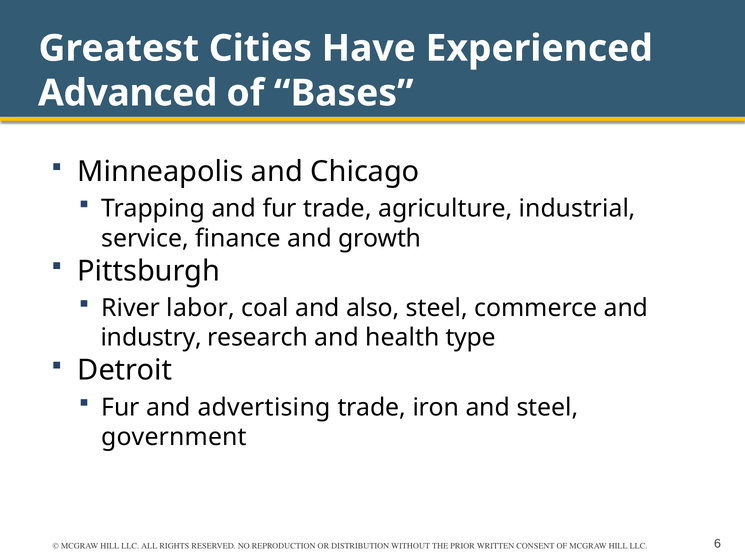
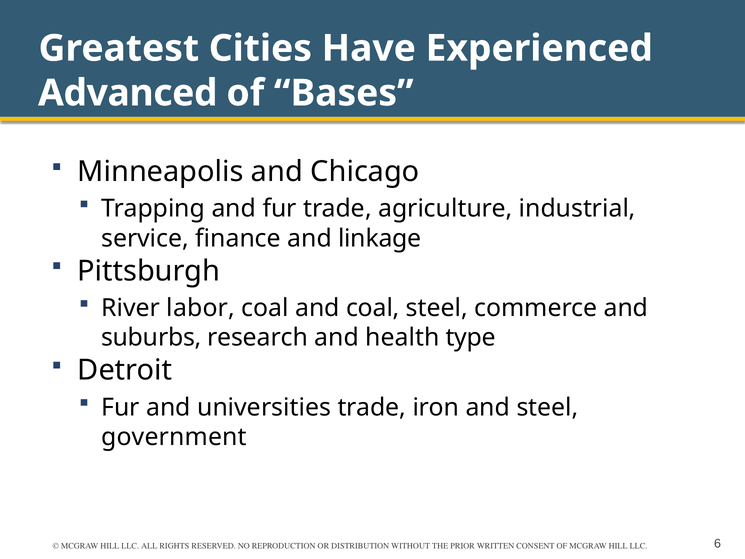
growth: growth -> linkage
and also: also -> coal
industry: industry -> suburbs
advertising: advertising -> universities
